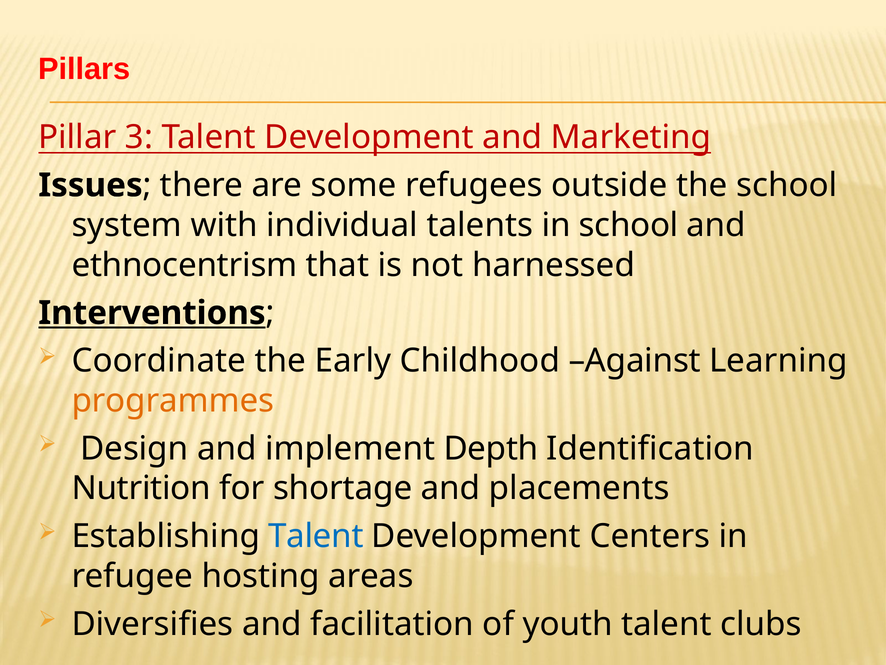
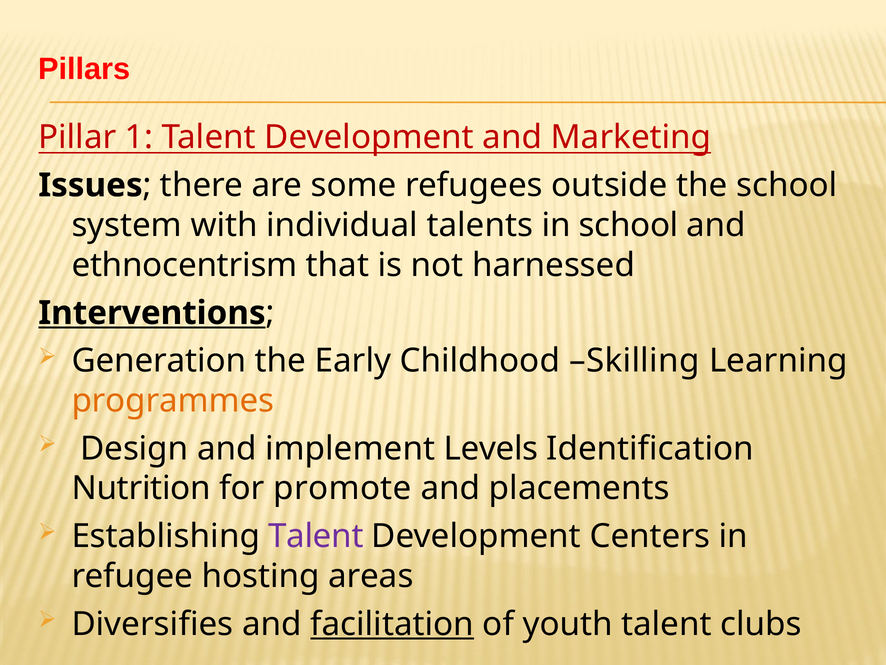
3: 3 -> 1
Coordinate: Coordinate -> Generation
Against: Against -> Skilling
Depth: Depth -> Levels
shortage: shortage -> promote
Talent at (316, 536) colour: blue -> purple
facilitation underline: none -> present
